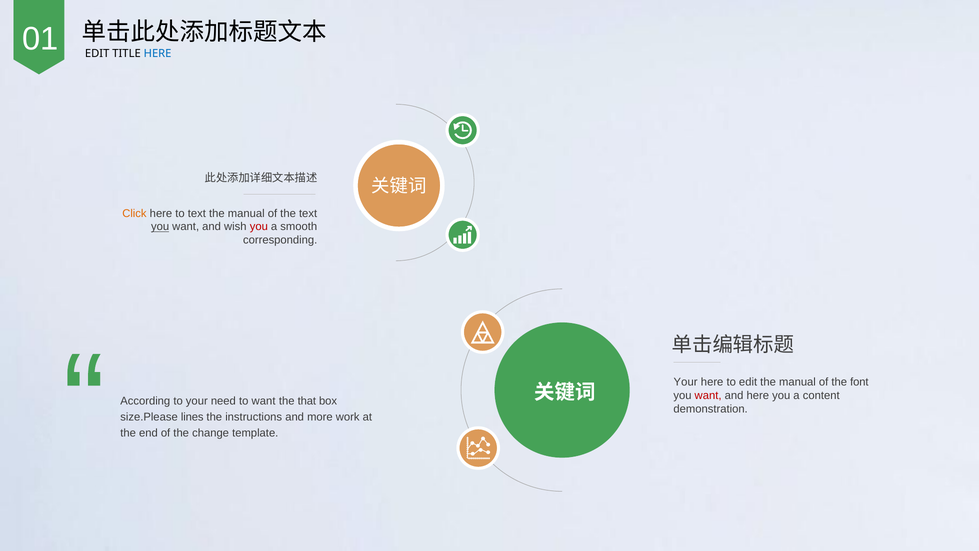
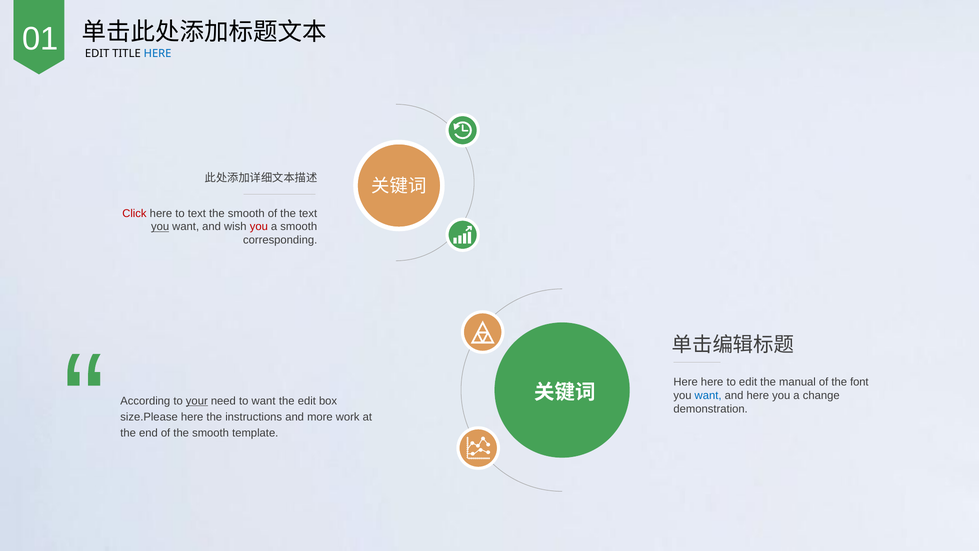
Click colour: orange -> red
manual at (246, 213): manual -> smooth
Your at (686, 382): Your -> Here
want at (708, 396) colour: red -> blue
content: content -> change
your at (197, 401) underline: none -> present
the that: that -> edit
size.Please lines: lines -> here
of the change: change -> smooth
